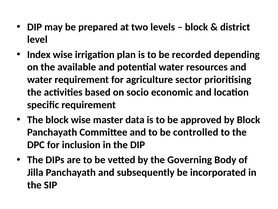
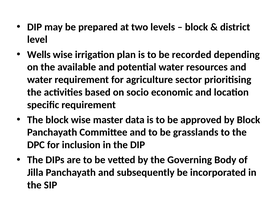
Index: Index -> Wells
controlled: controlled -> grasslands
